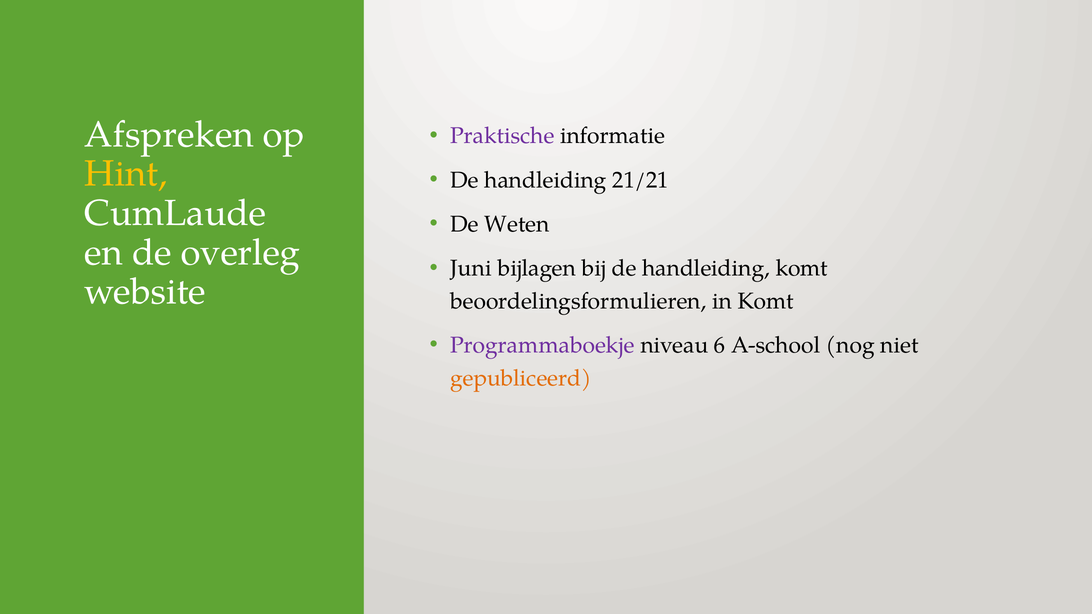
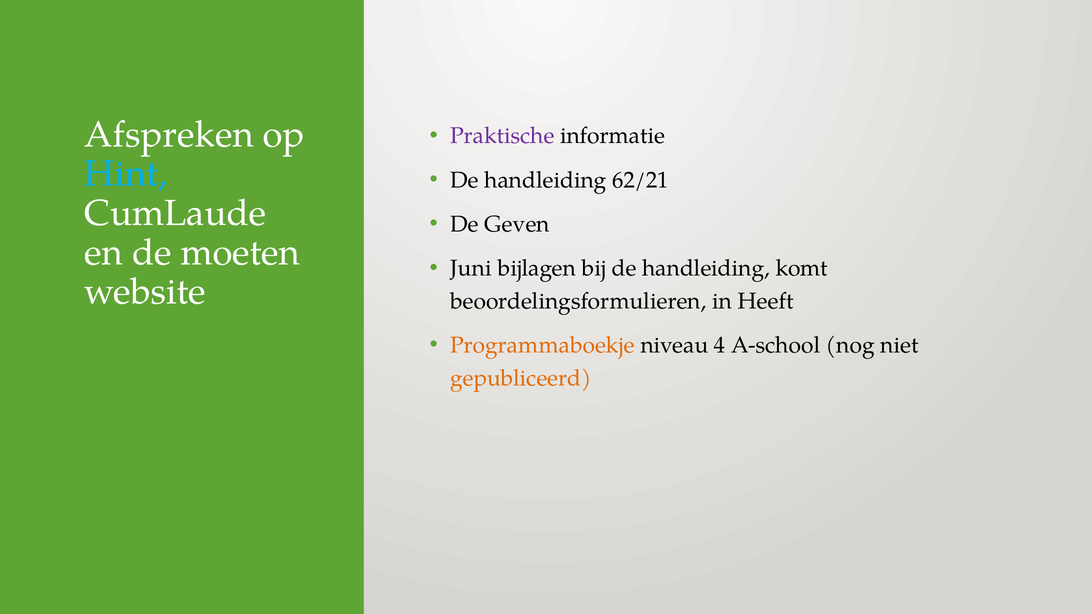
Hint colour: yellow -> light blue
21/21: 21/21 -> 62/21
Weten: Weten -> Geven
overleg: overleg -> moeten
in Komt: Komt -> Heeft
Programmaboekje colour: purple -> orange
6: 6 -> 4
